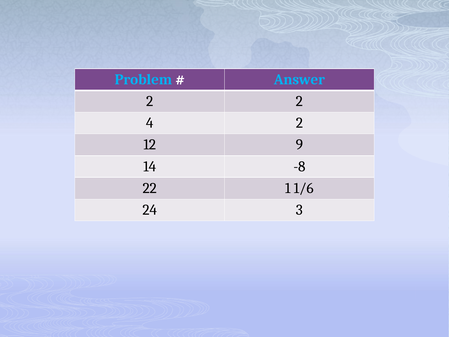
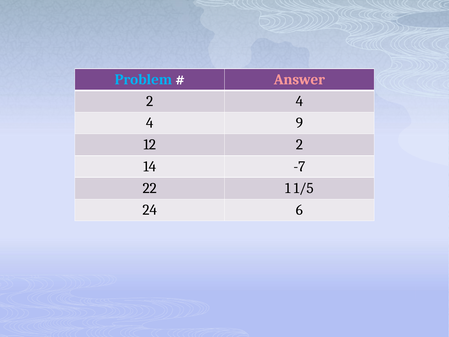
Answer colour: light blue -> pink
2 2: 2 -> 4
4 2: 2 -> 9
12 9: 9 -> 2
-8: -8 -> -7
1/6: 1/6 -> 1/5
3: 3 -> 6
